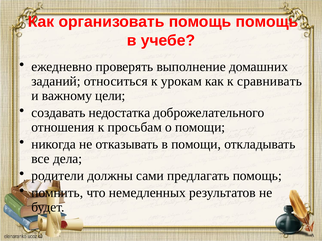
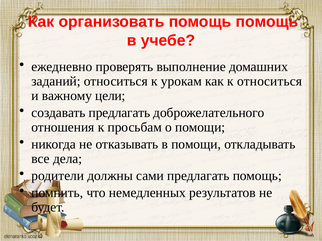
к сравнивать: сравнивать -> относиться
создавать недостатка: недостатка -> предлагать
